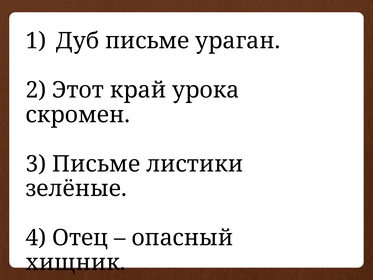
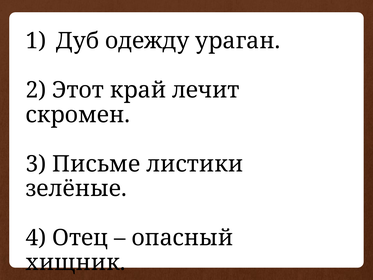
Дуб письме: письме -> одежду
урока: урока -> лечит
